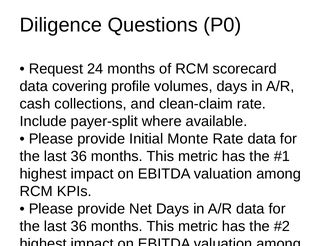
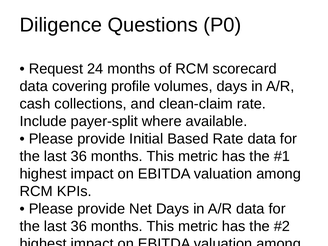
Monte: Monte -> Based
